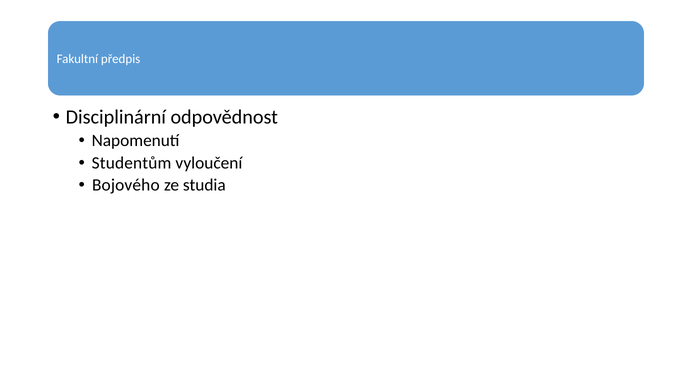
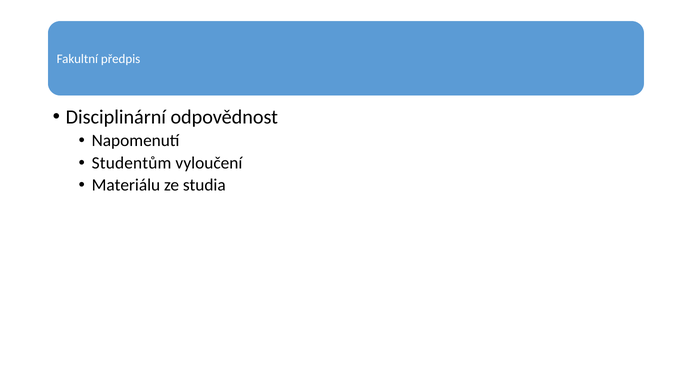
Bojového: Bojového -> Materiálu
